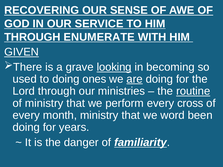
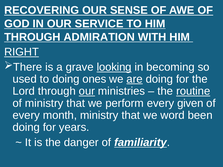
ENUMERATE: ENUMERATE -> ADMIRATION
GIVEN: GIVEN -> RIGHT
our at (87, 91) underline: none -> present
cross: cross -> given
